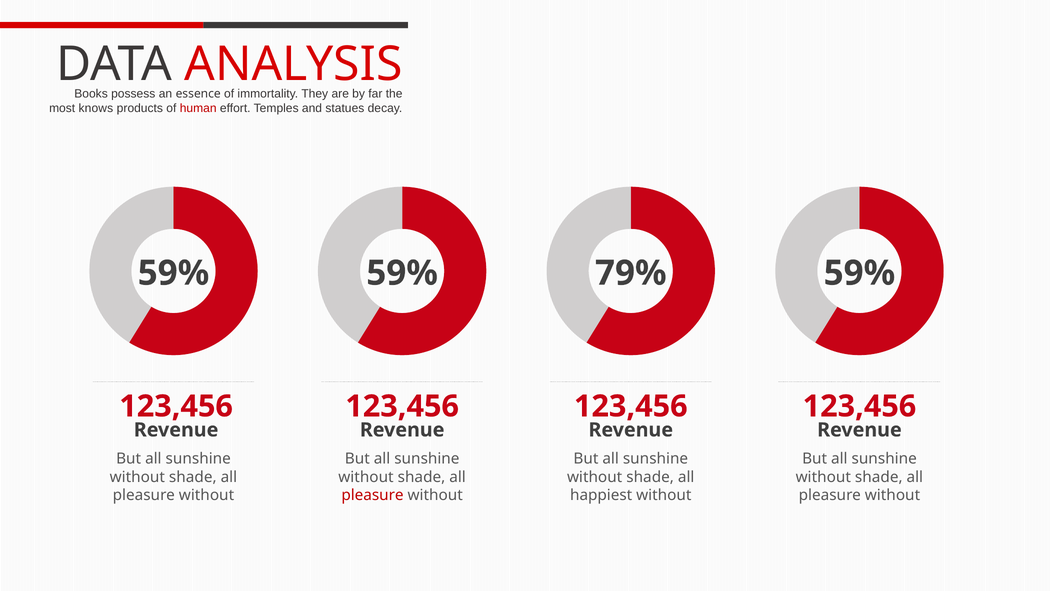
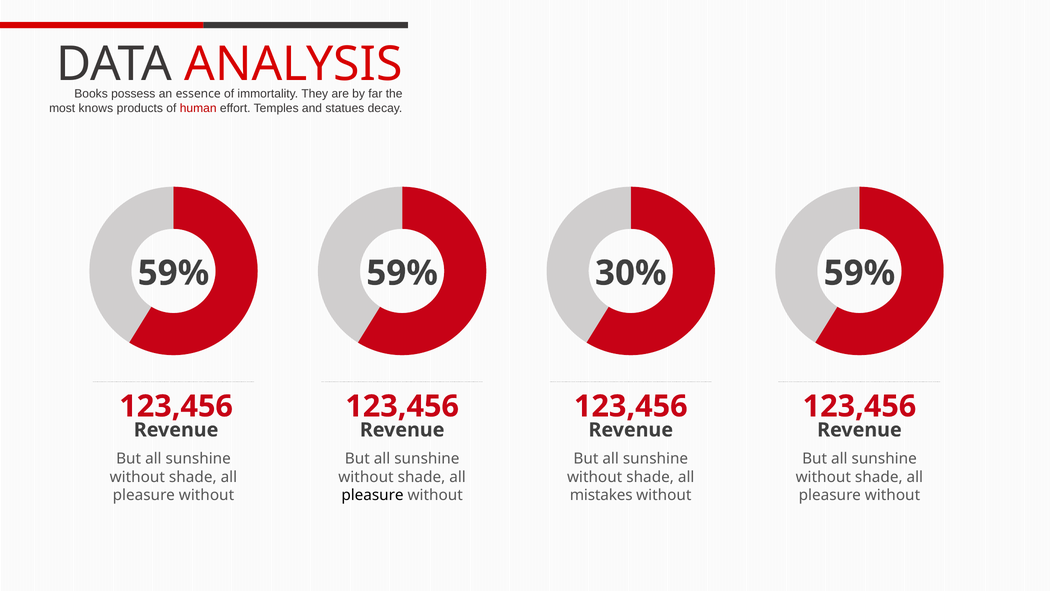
79%: 79% -> 30%
pleasure at (372, 495) colour: red -> black
happiest: happiest -> mistakes
